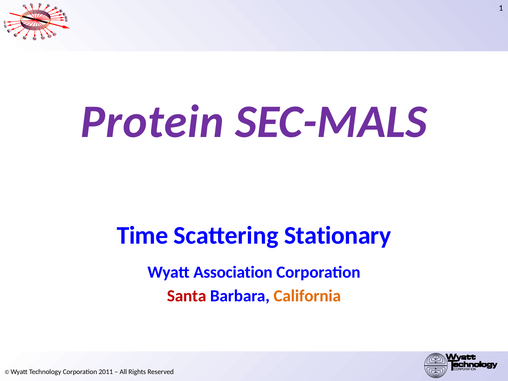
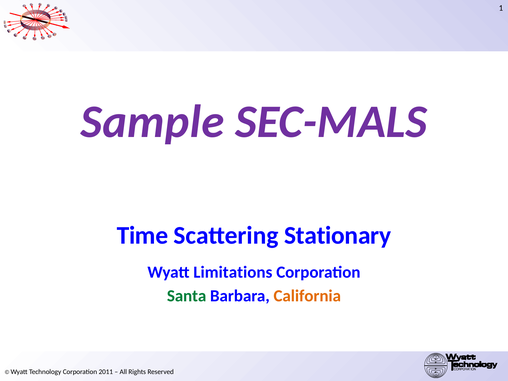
Protein: Protein -> Sample
Association: Association -> Limitations
Santa colour: red -> green
